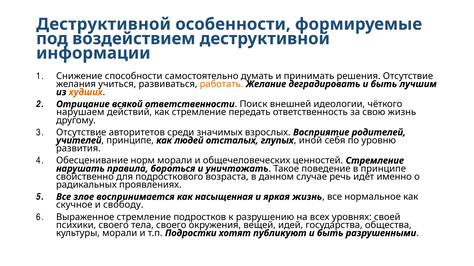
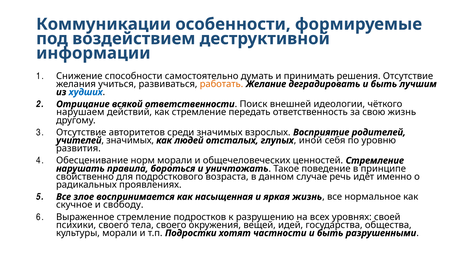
Деструктивной at (103, 24): Деструктивной -> Коммуникации
худших colour: orange -> blue
принципе at (130, 141): принципе -> значимых
публикуют: публикуют -> частности
